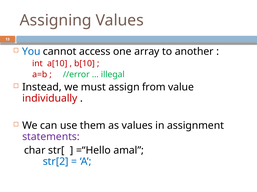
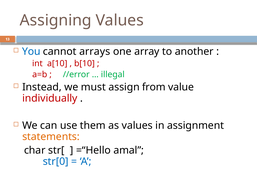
access: access -> arrays
statements colour: purple -> orange
str[2: str[2 -> str[0
